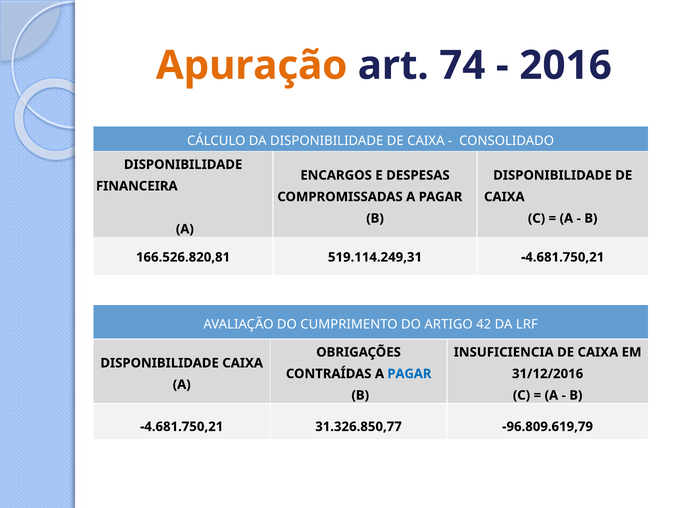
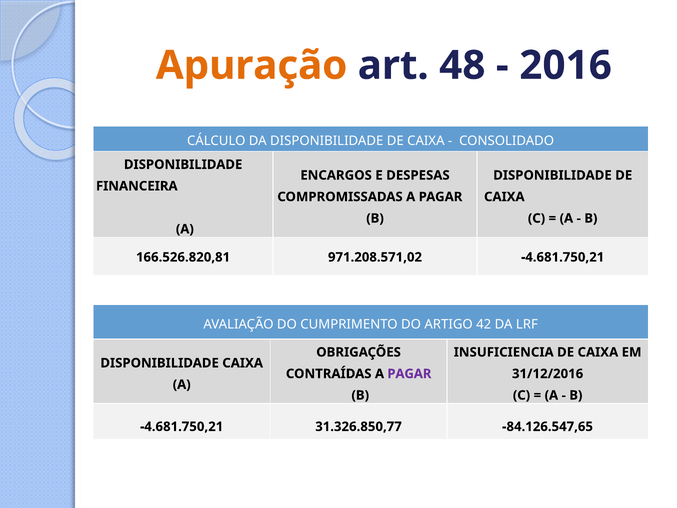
74: 74 -> 48
519.114.249,31: 519.114.249,31 -> 971.208.571,02
PAGAR at (409, 374) colour: blue -> purple
-96.809.619,79: -96.809.619,79 -> -84.126.547,65
